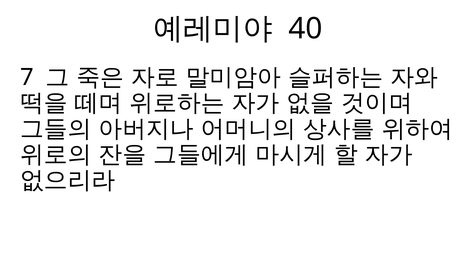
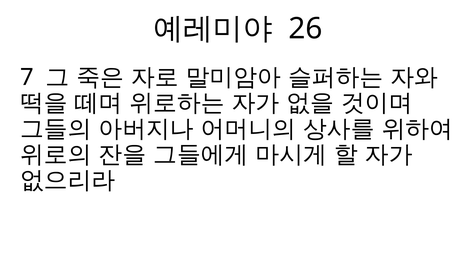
40: 40 -> 26
